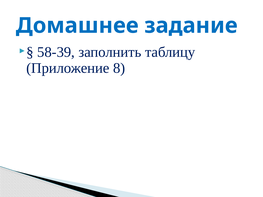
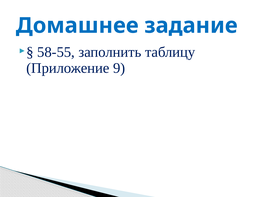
58-39: 58-39 -> 58-55
8: 8 -> 9
